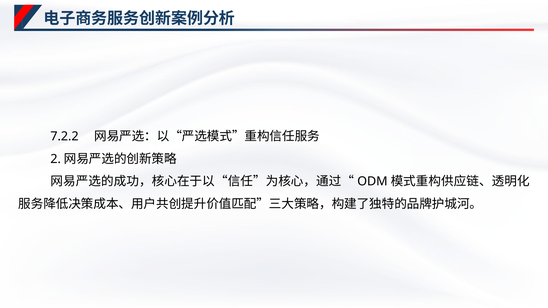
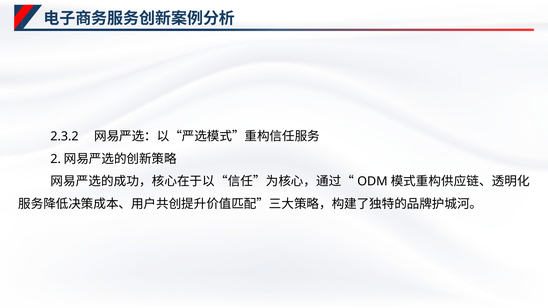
7.2.2: 7.2.2 -> 2.3.2
